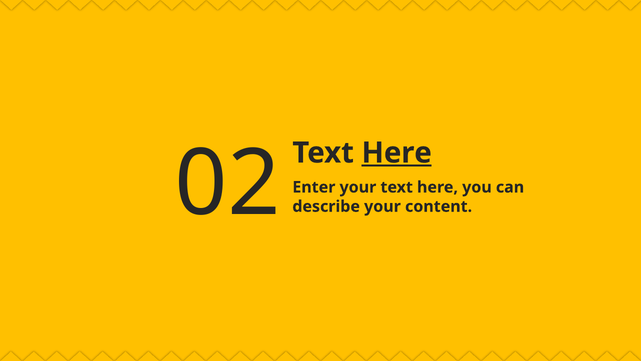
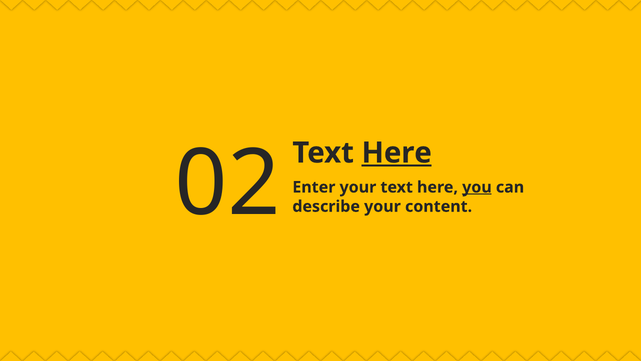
you underline: none -> present
